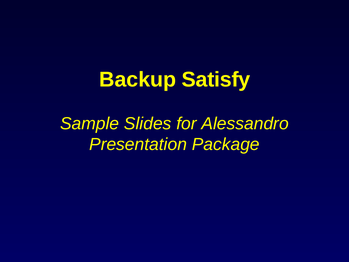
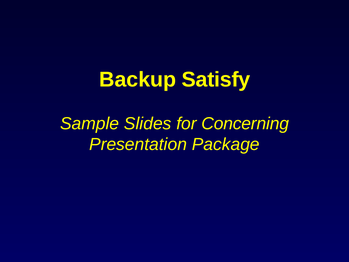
Alessandro: Alessandro -> Concerning
